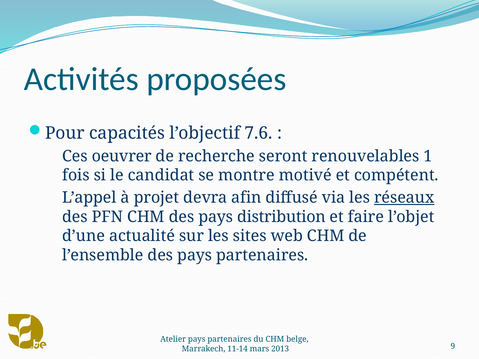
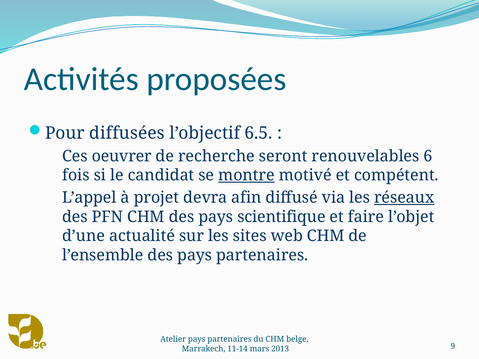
capacités: capacités -> diffusées
7.6: 7.6 -> 6.5
1: 1 -> 6
montre underline: none -> present
distribution: distribution -> scientifique
